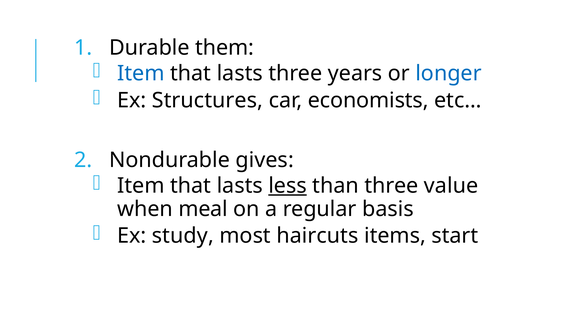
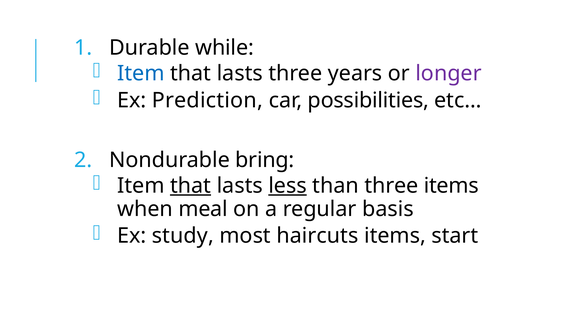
them: them -> while
longer colour: blue -> purple
Structures: Structures -> Prediction
economists: economists -> possibilities
gives: gives -> bring
that at (191, 186) underline: none -> present
three value: value -> items
